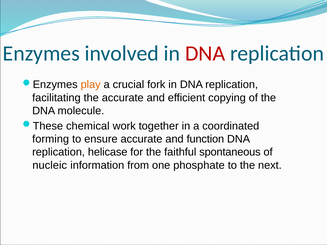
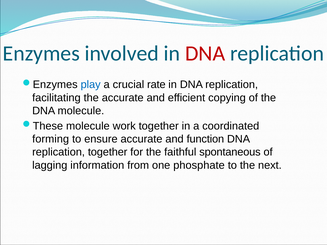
play colour: orange -> blue
fork: fork -> rate
chemical at (88, 126): chemical -> molecule
replication helicase: helicase -> together
nucleic: nucleic -> lagging
